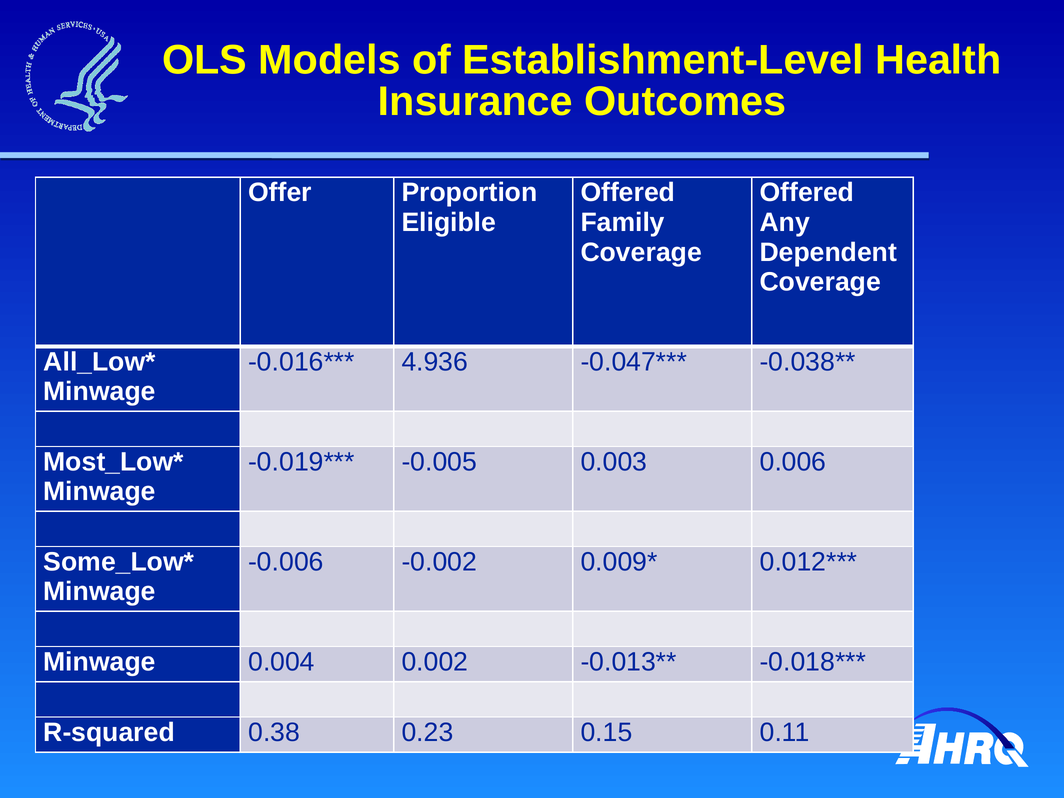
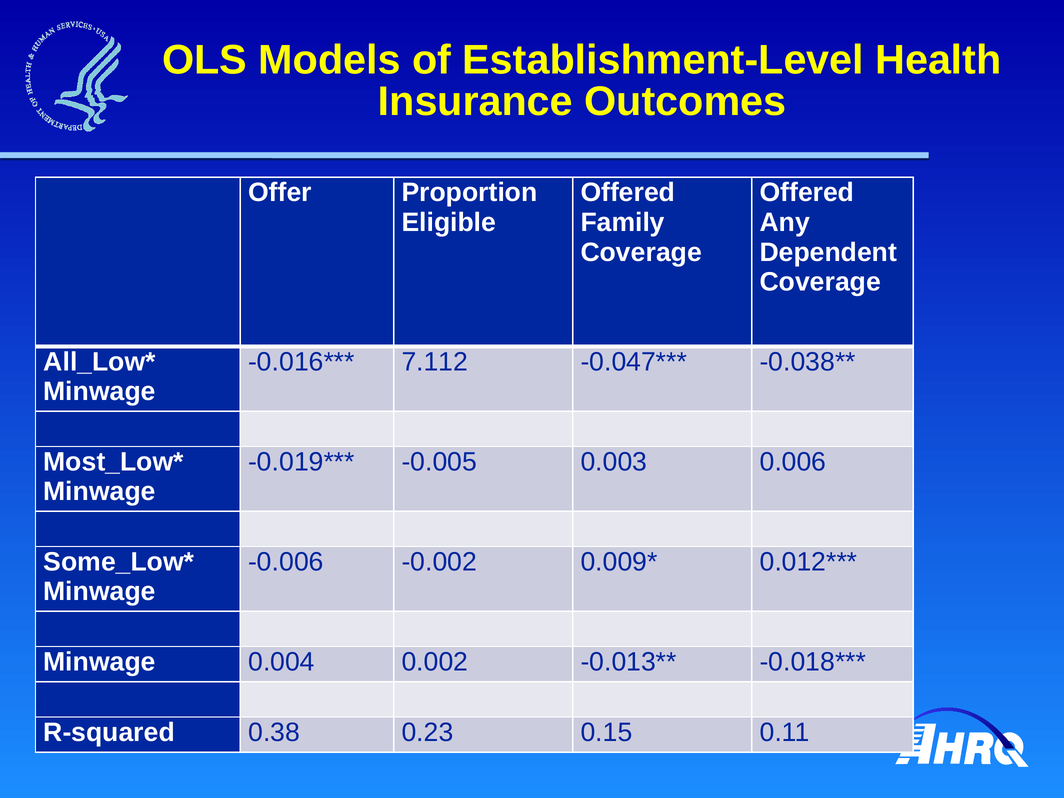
4.936: 4.936 -> 7.112
